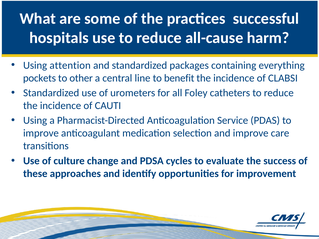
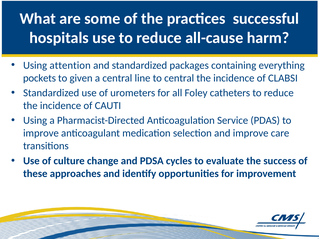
other: other -> given
to benefit: benefit -> central
